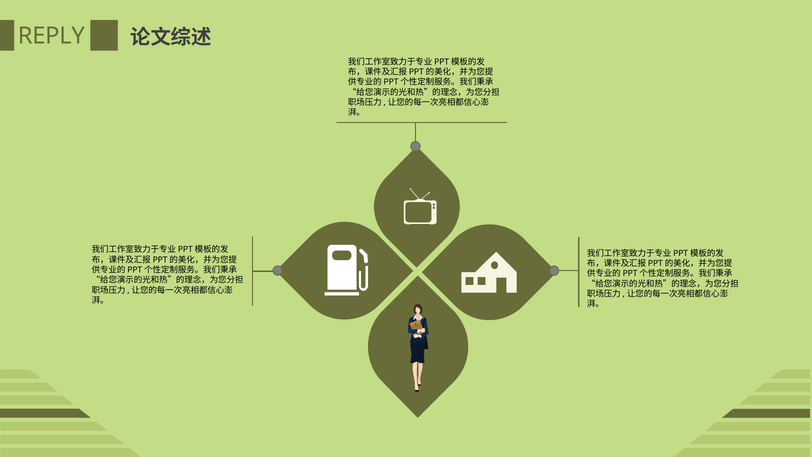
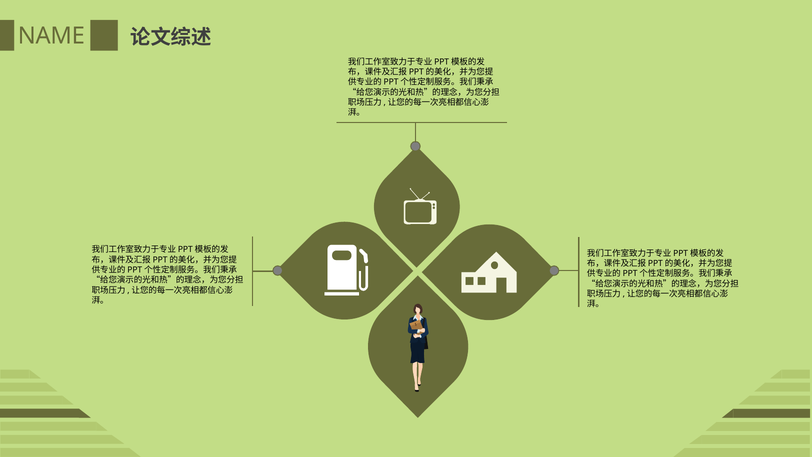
REPLY: REPLY -> NAME
